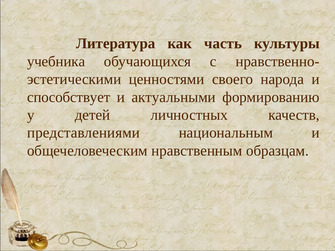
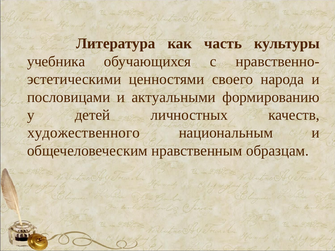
способствует: способствует -> пословицами
представлениями: представлениями -> художественного
